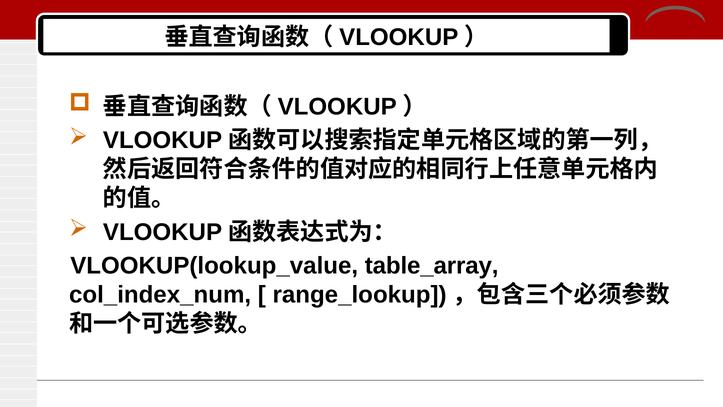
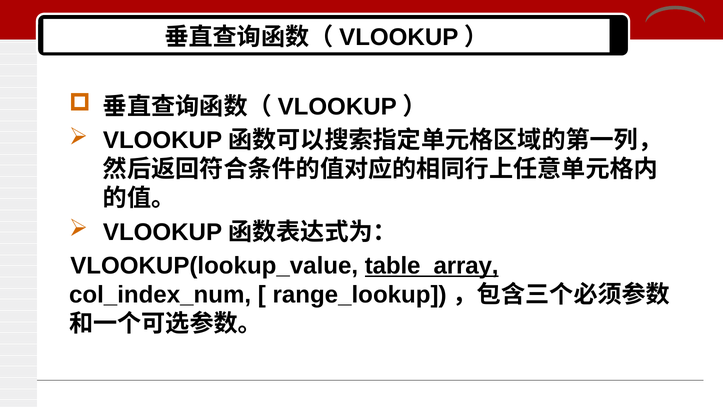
table_array underline: none -> present
